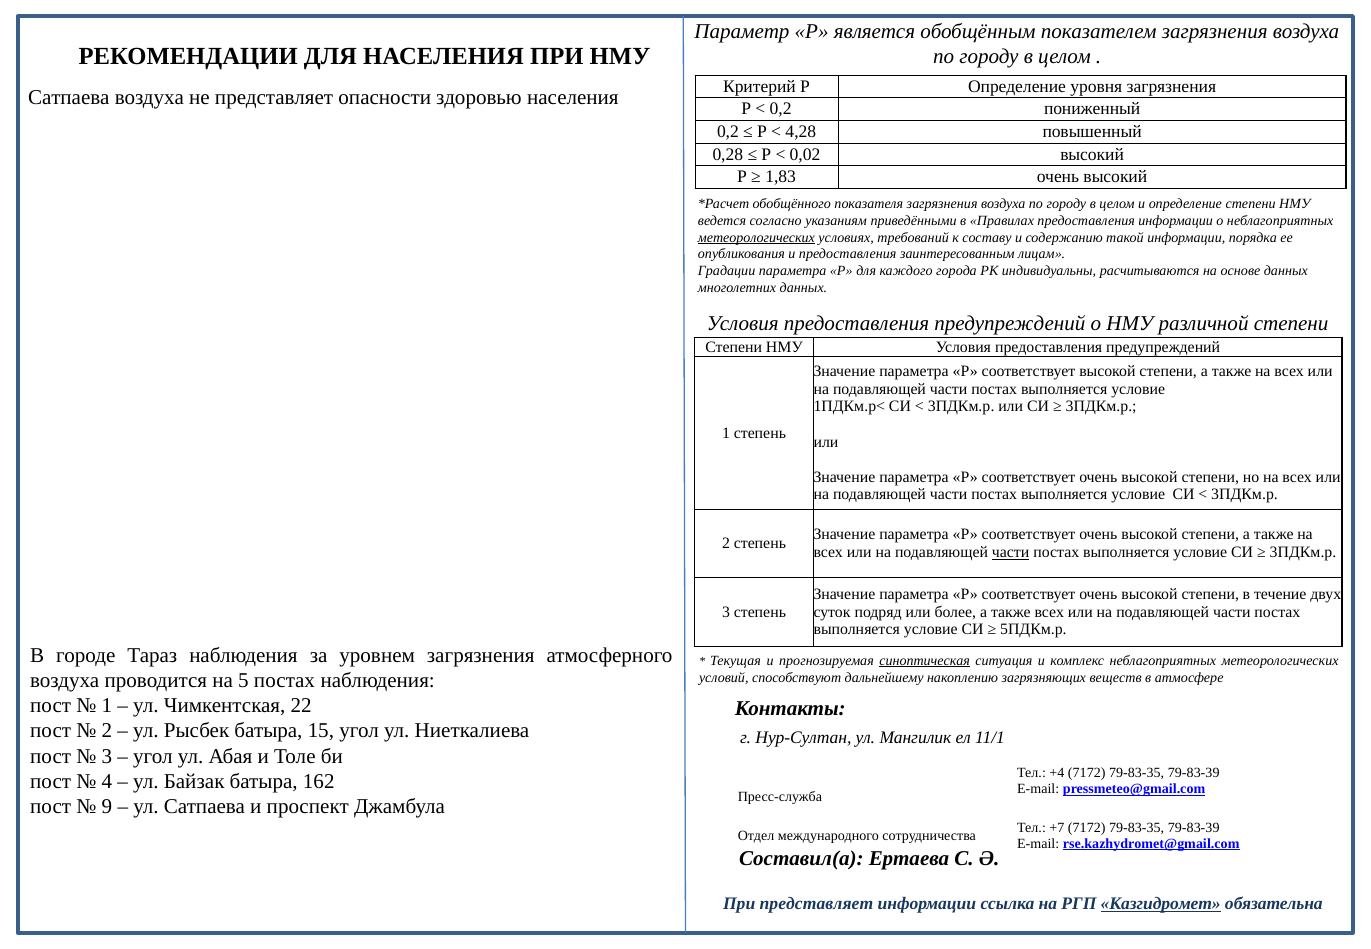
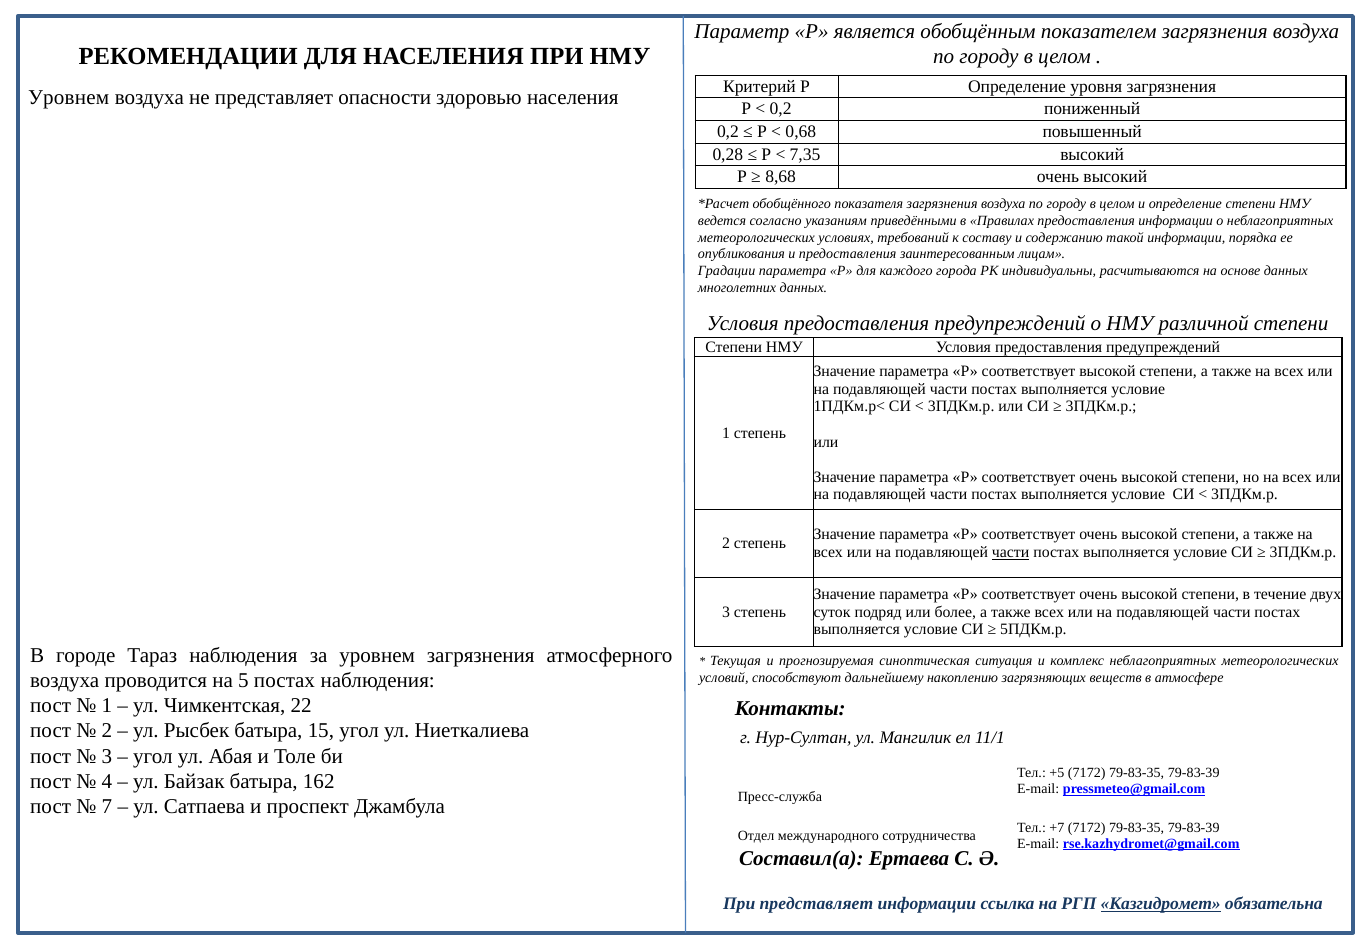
Сатпаева at (69, 97): Сатпаева -> Уровнем
4,28: 4,28 -> 0,68
0,02: 0,02 -> 7,35
1,83: 1,83 -> 8,68
метеорологических at (756, 237) underline: present -> none
синоптическая underline: present -> none
+4: +4 -> +5
9: 9 -> 7
